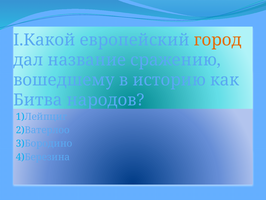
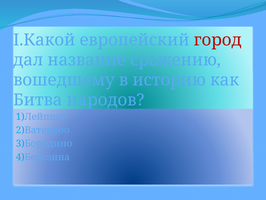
город colour: orange -> red
